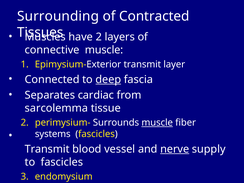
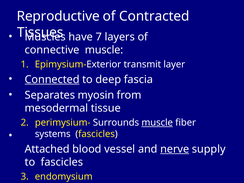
Surrounding: Surrounding -> Reproductive
have 2: 2 -> 7
Connected underline: none -> present
deep underline: present -> none
cardiac: cardiac -> myosin
sarcolemma: sarcolemma -> mesodermal
Transmit at (47, 149): Transmit -> Attached
